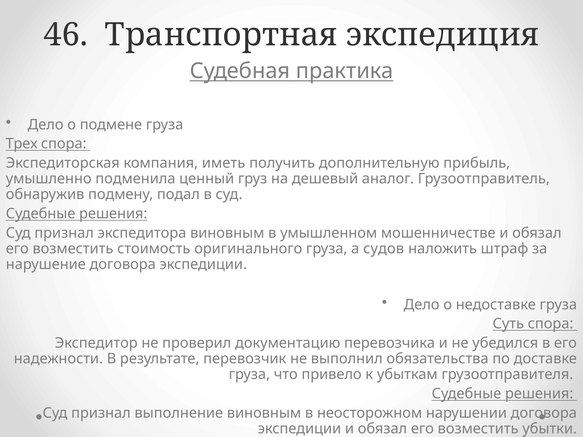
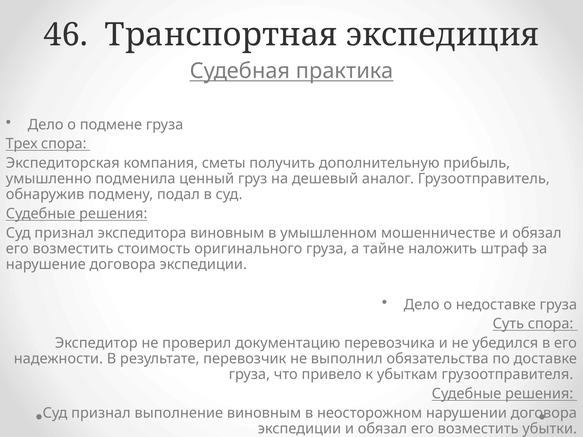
иметь: иметь -> сметы
судов: судов -> тайне
